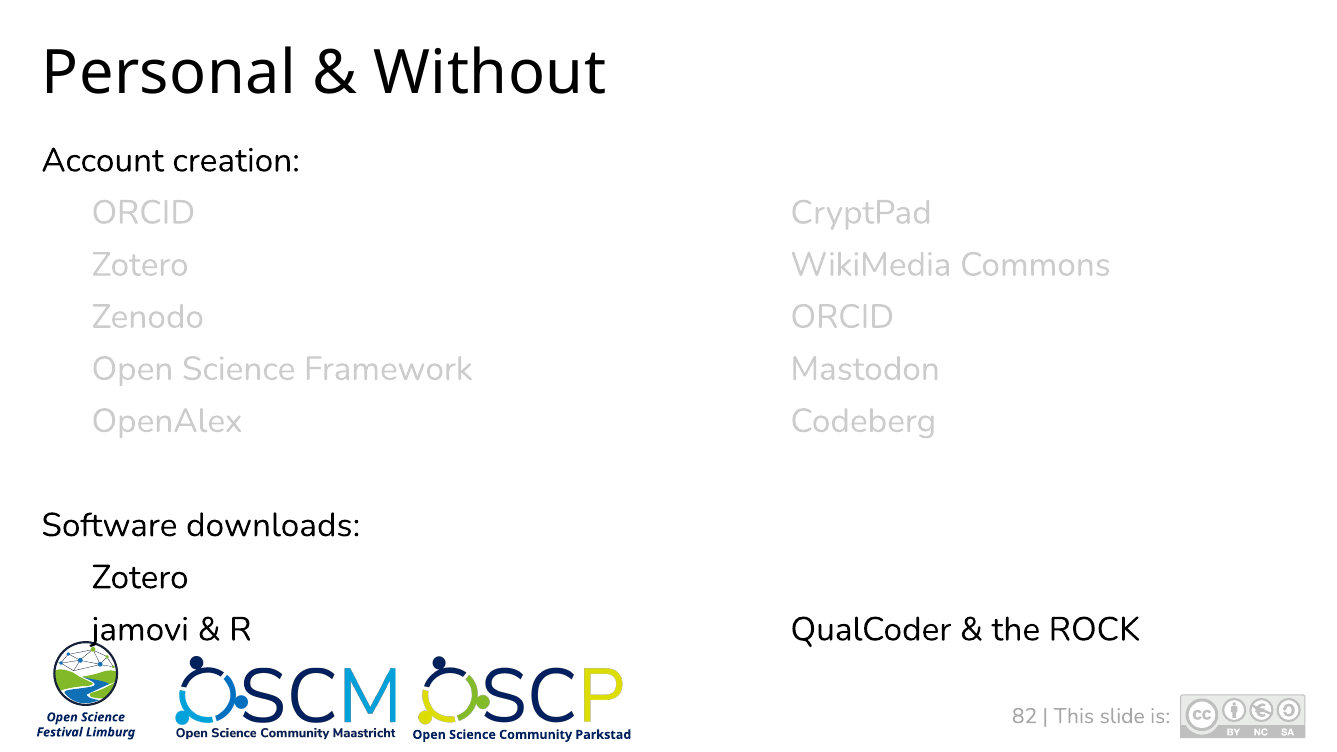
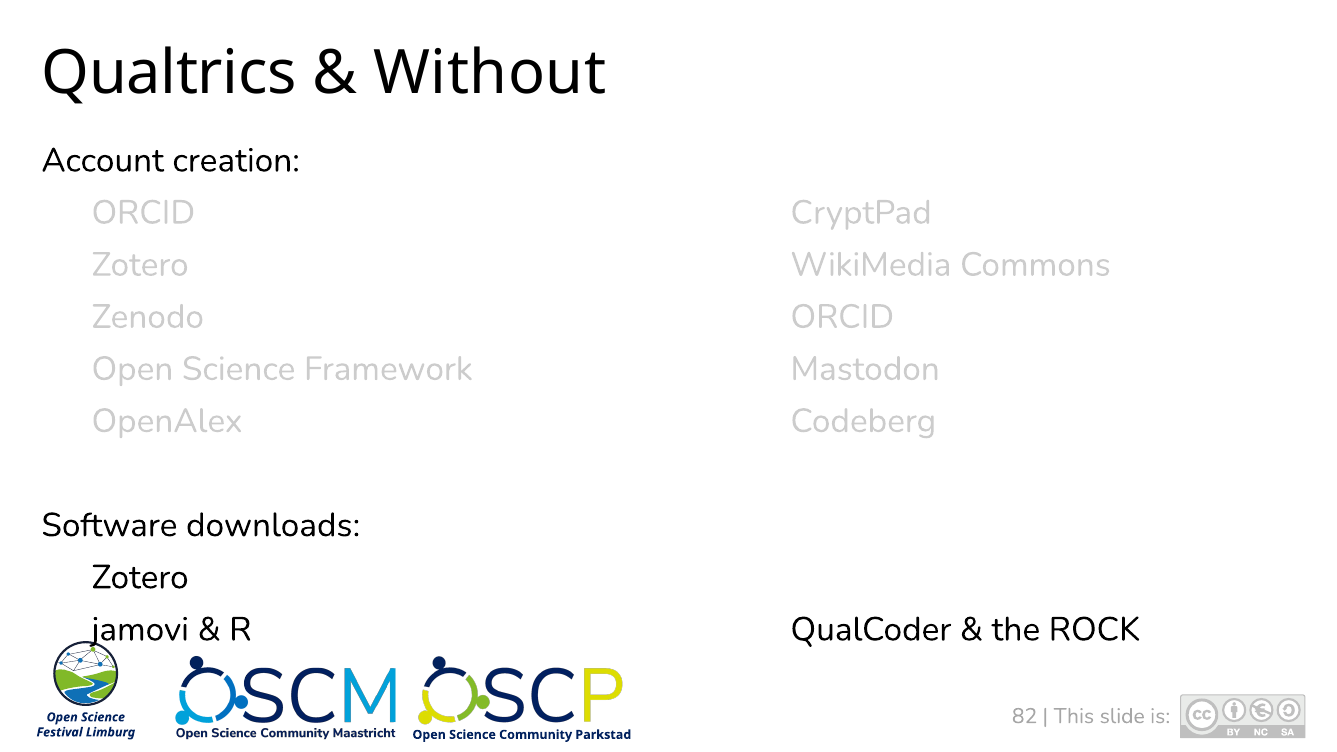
Personal: Personal -> Qualtrics
